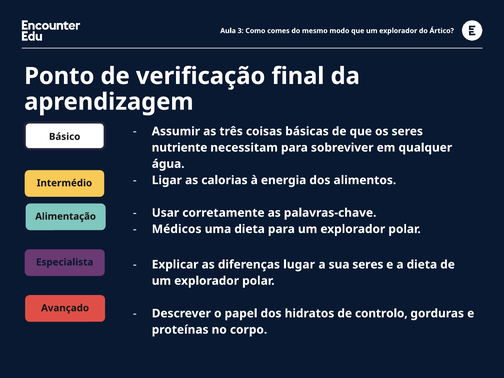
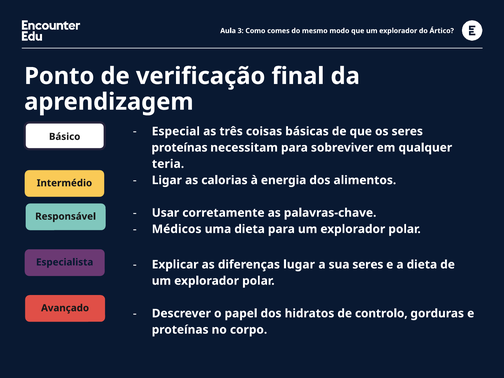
Assumir: Assumir -> Especial
nutriente at (180, 148): nutriente -> proteínas
água: água -> teria
Alimentação: Alimentação -> Responsável
